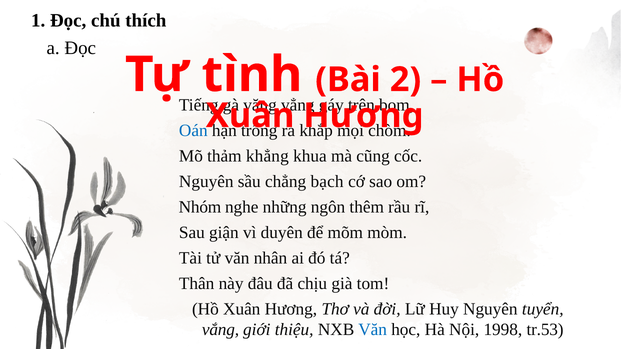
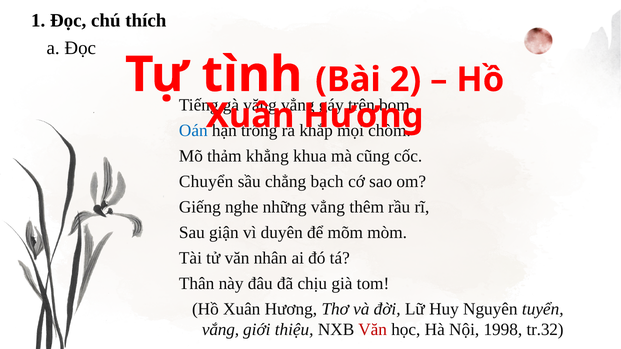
Nguyên at (206, 182): Nguyên -> Chuyển
Nhóm: Nhóm -> Giếng
những ngôn: ngôn -> vẳng
Văn at (373, 330) colour: blue -> red
tr.53: tr.53 -> tr.32
